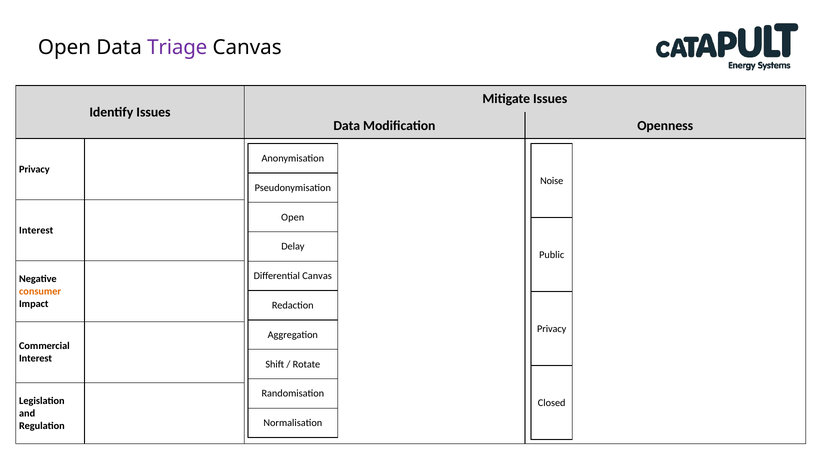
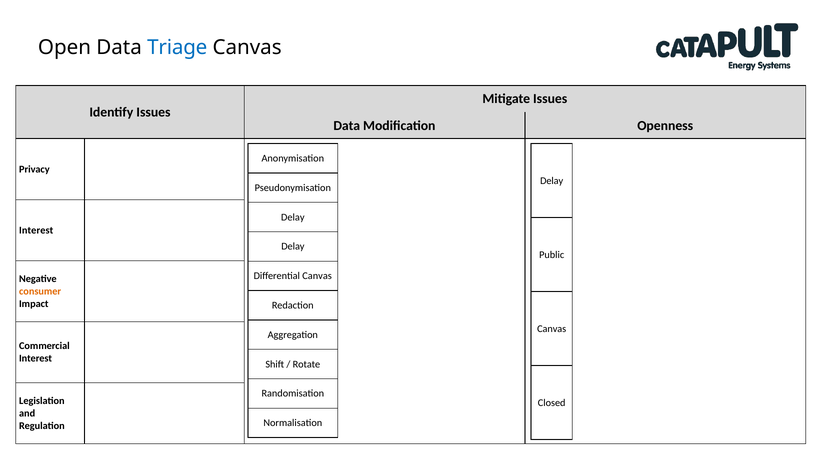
Triage colour: purple -> blue
Noise at (552, 181): Noise -> Delay
Open at (293, 217): Open -> Delay
Privacy at (552, 329): Privacy -> Canvas
